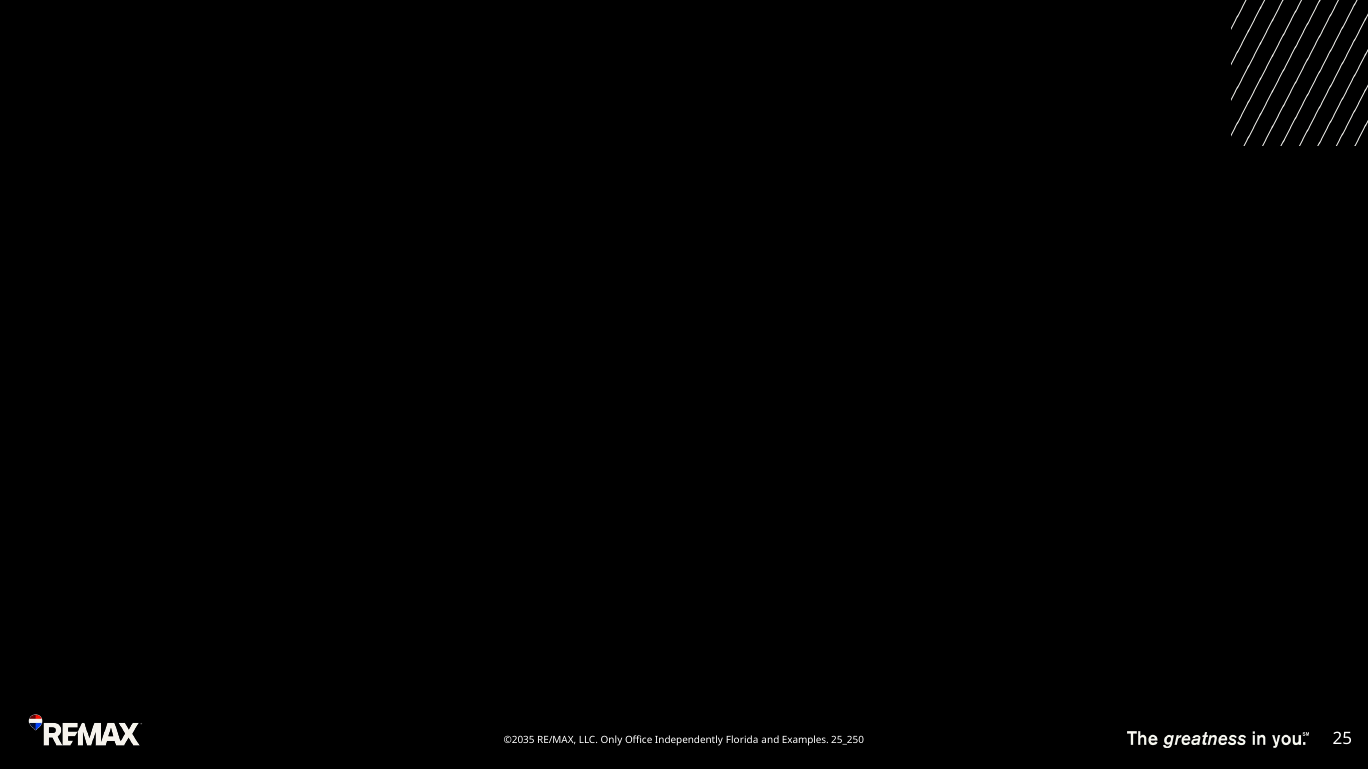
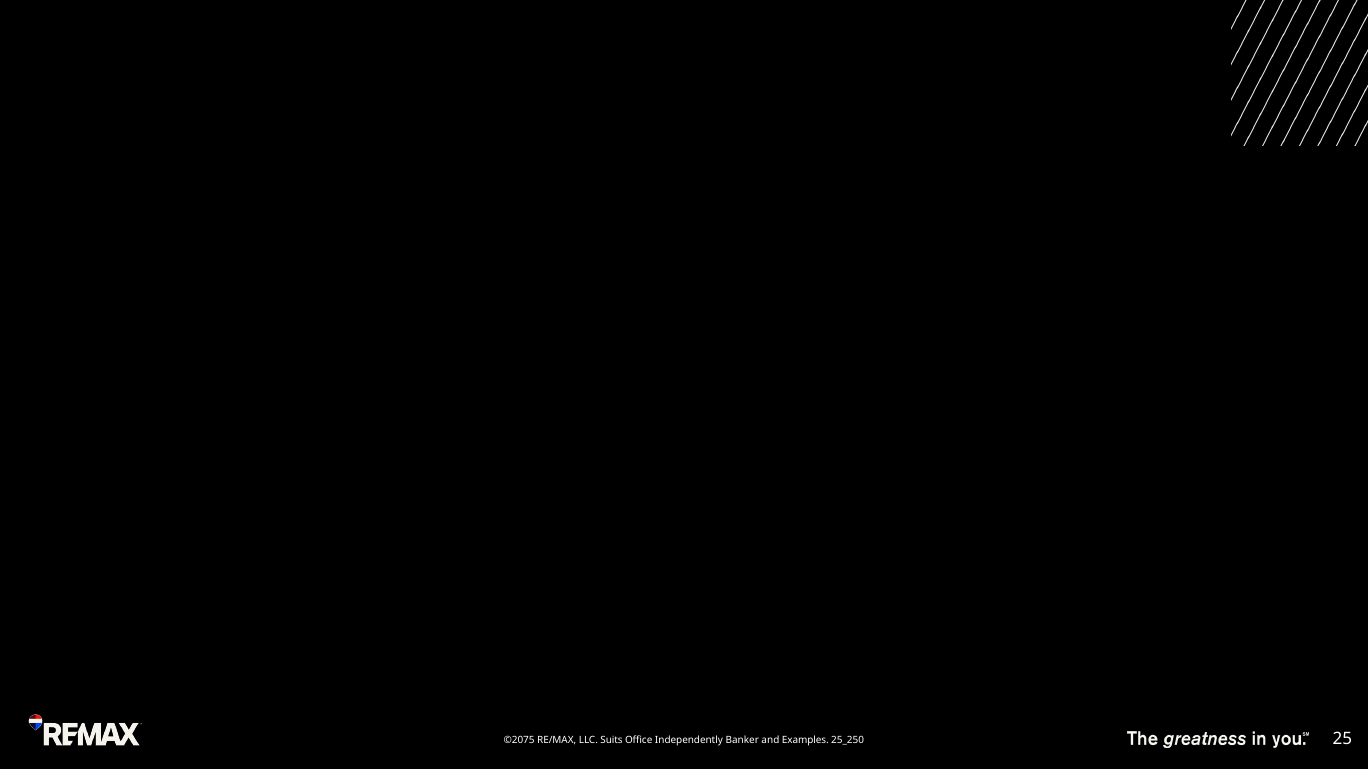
©2035: ©2035 -> ©2075
Only: Only -> Suits
Florida: Florida -> Banker
